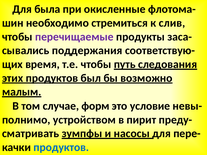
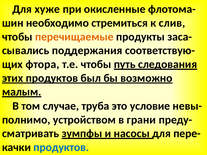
была: была -> хуже
перечищаемые colour: purple -> orange
время: время -> фтора
форм: форм -> труба
пирит: пирит -> грани
